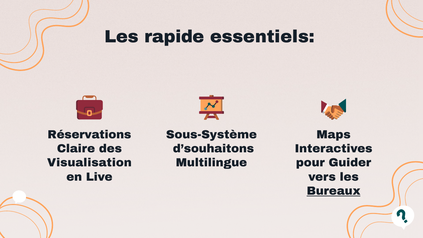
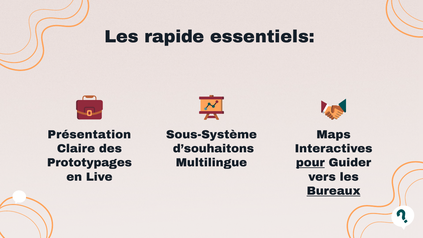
Réservations: Réservations -> Présentation
Visualisation: Visualisation -> Prototypages
pour underline: none -> present
